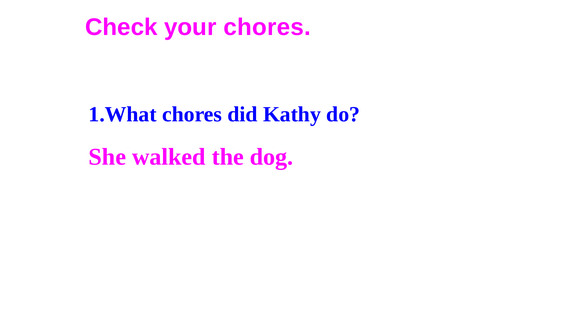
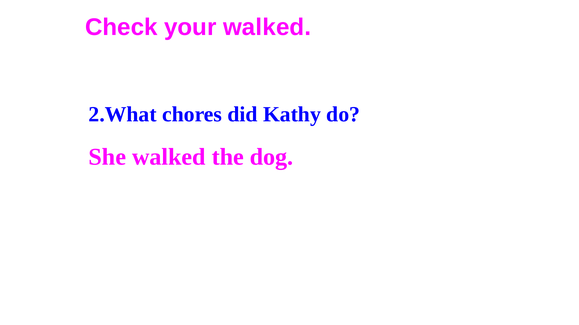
your chores: chores -> walked
1.What: 1.What -> 2.What
